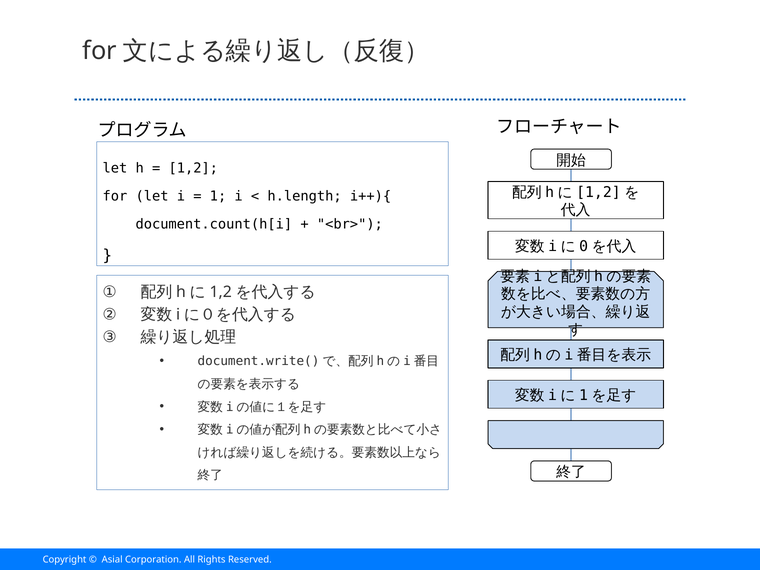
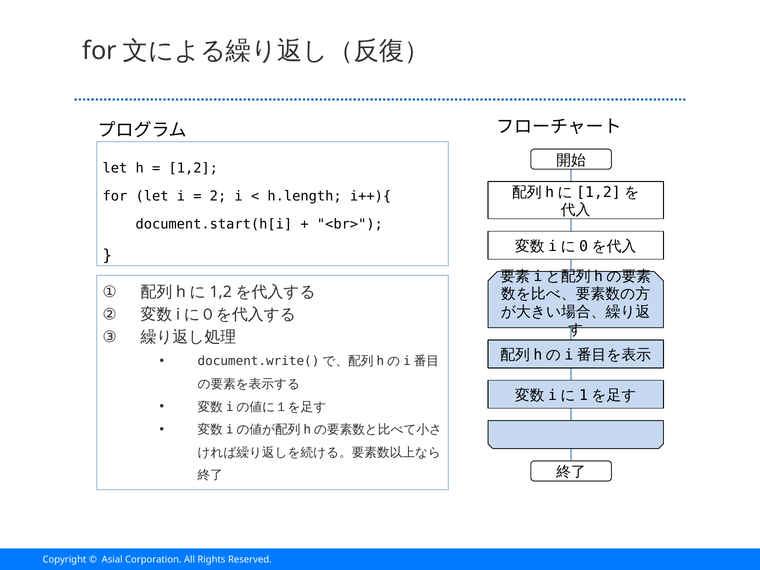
1: 1 -> 2
document.count(h[i: document.count(h[i -> document.start(h[i
